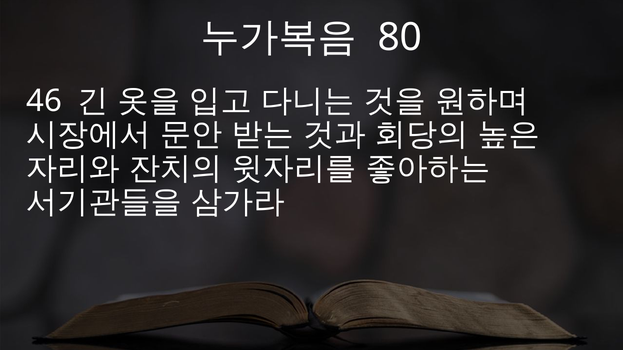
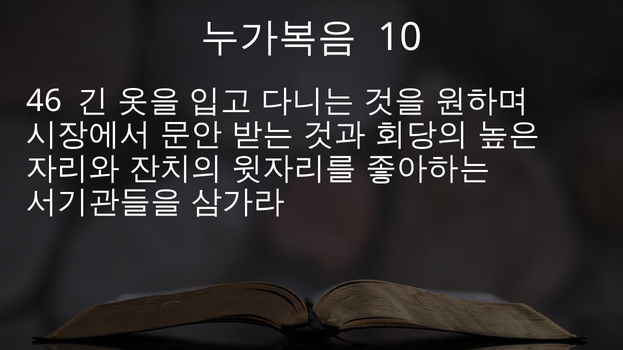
80: 80 -> 10
